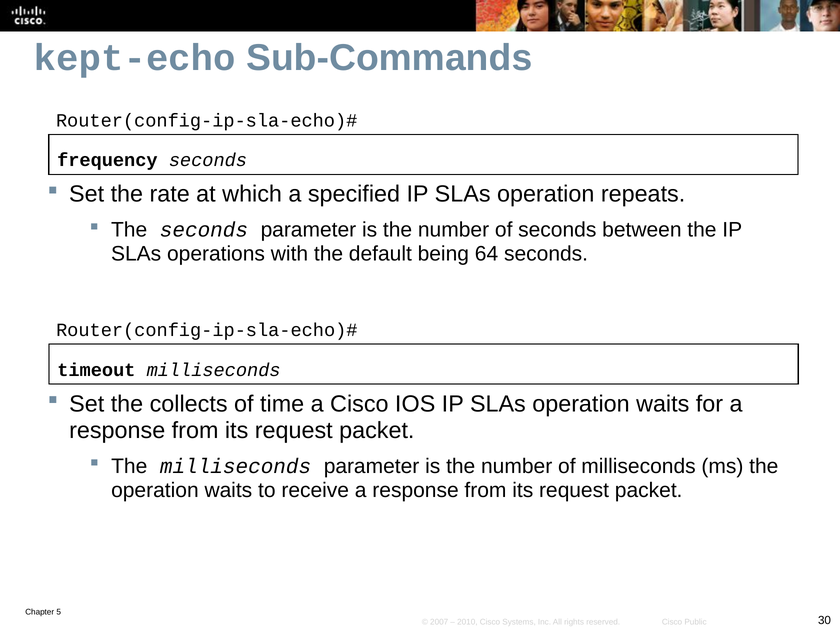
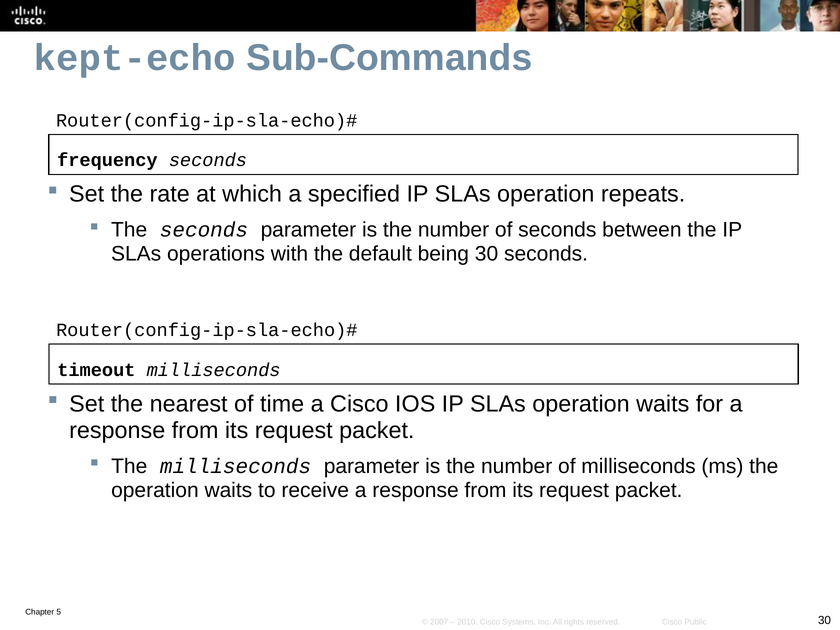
being 64: 64 -> 30
collects: collects -> nearest
